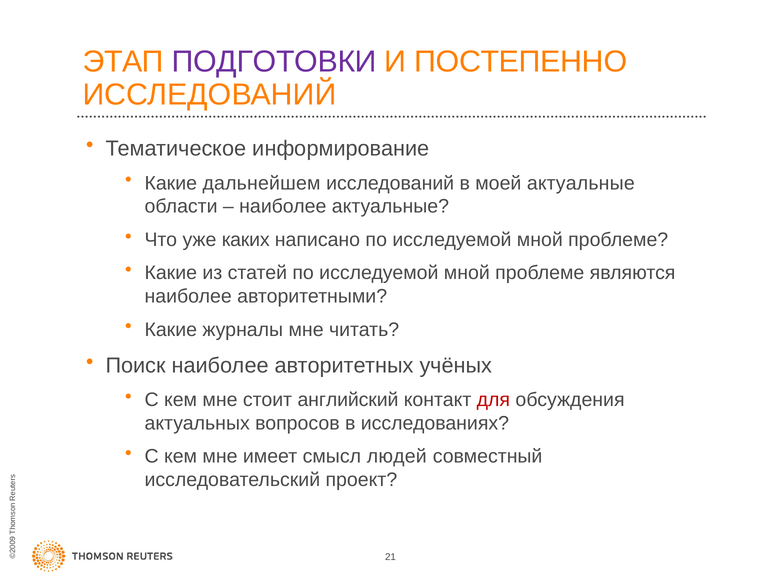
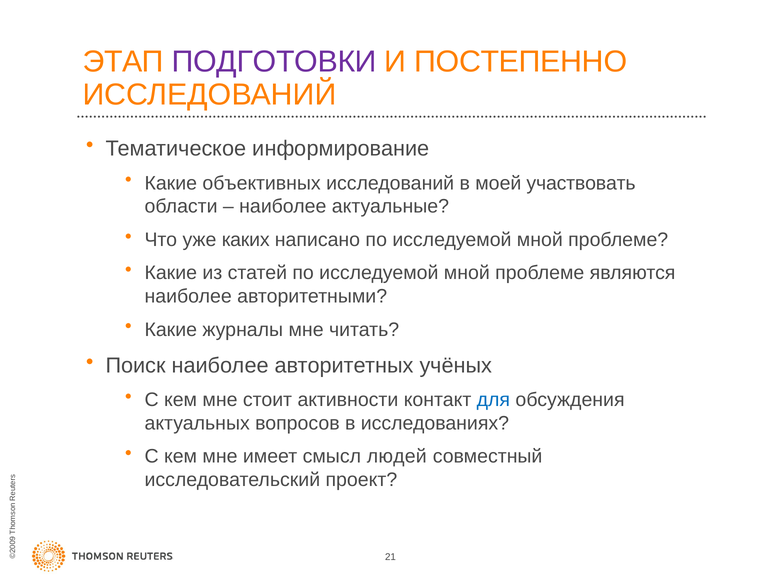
дальнейшем: дальнейшем -> объективных
моей актуальные: актуальные -> участвовать
английский: английский -> активности
для colour: red -> blue
